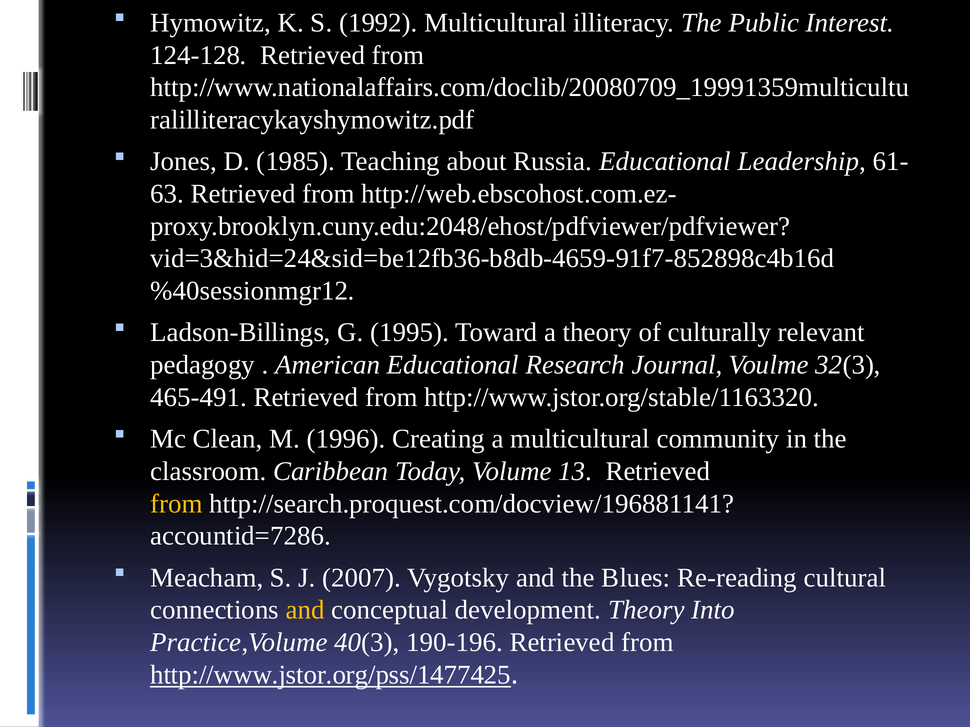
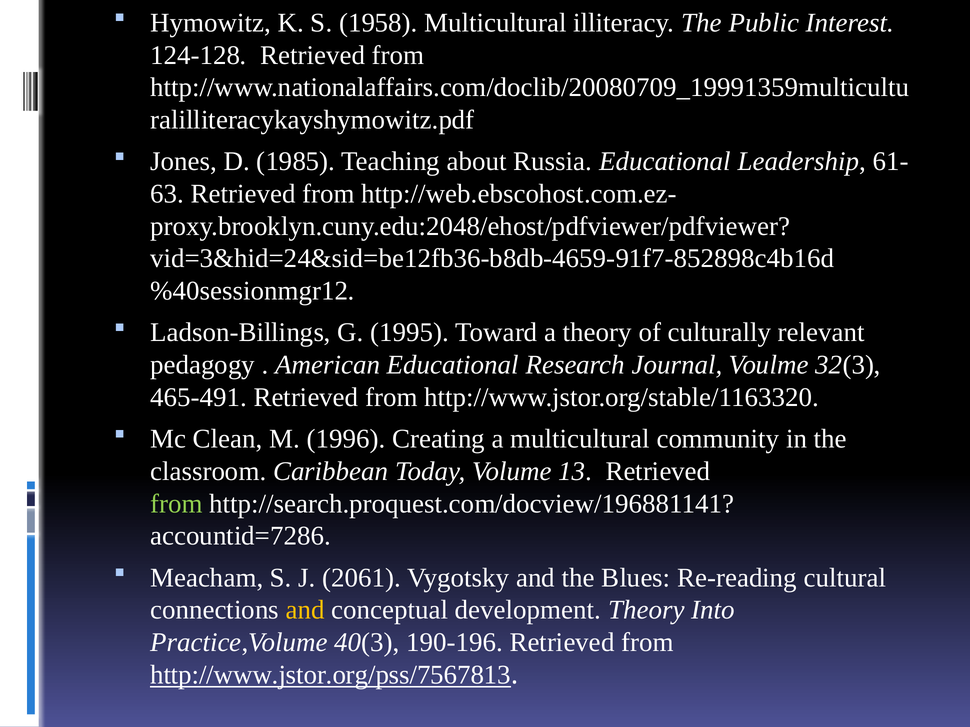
1992: 1992 -> 1958
from at (176, 504) colour: yellow -> light green
2007: 2007 -> 2061
http://www.jstor.org/pss/1477425: http://www.jstor.org/pss/1477425 -> http://www.jstor.org/pss/7567813
